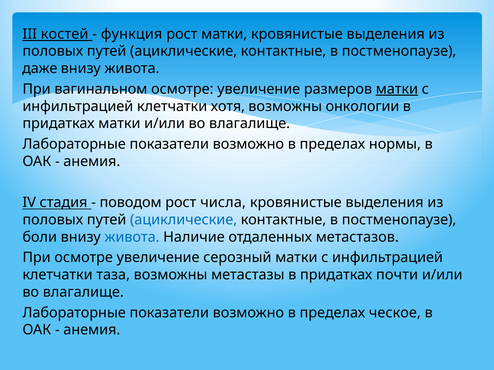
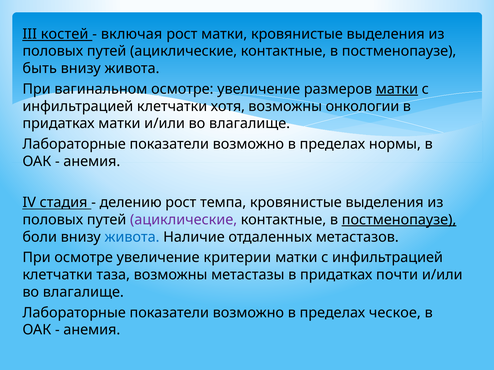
функция: функция -> включая
даже: даже -> быть
поводом: поводом -> делению
числа: числа -> темпа
ациклические at (184, 220) colour: blue -> purple
постменопаузе at (399, 220) underline: none -> present
серозный: серозный -> критерии
